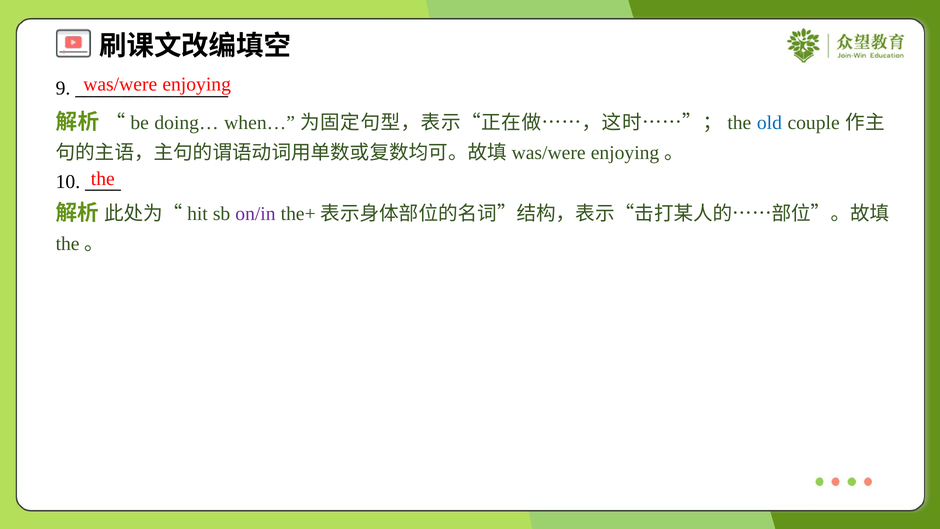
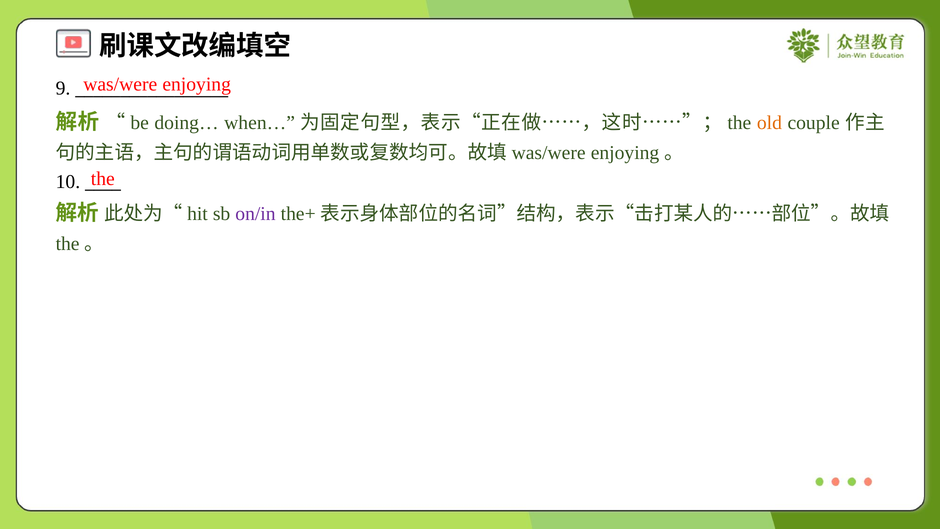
old colour: blue -> orange
